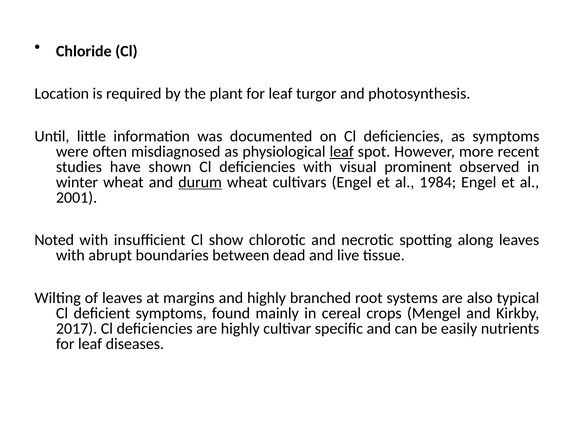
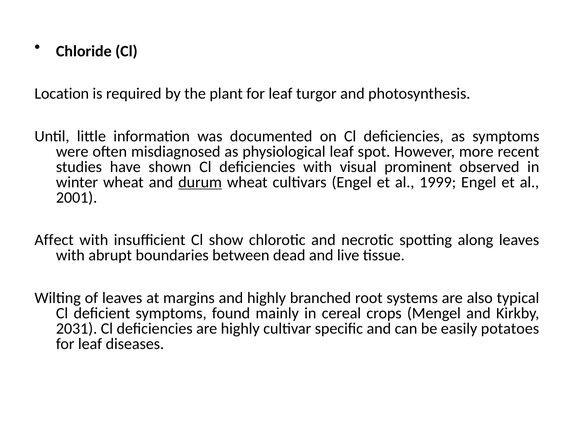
leaf at (342, 152) underline: present -> none
1984: 1984 -> 1999
Noted: Noted -> Affect
2017: 2017 -> 2031
nutrients: nutrients -> potatoes
